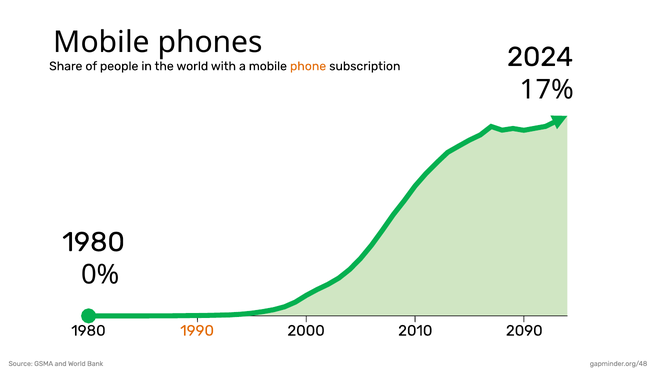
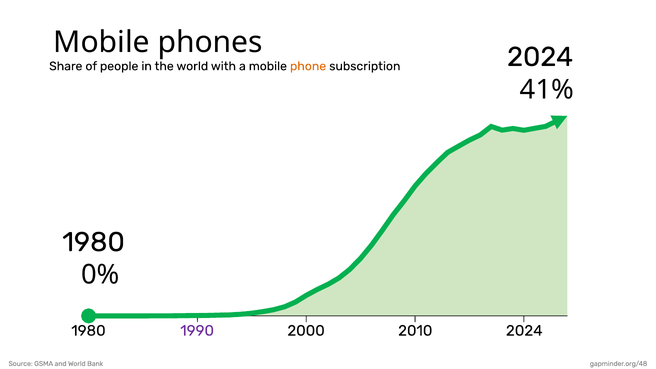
17%: 17% -> 41%
1990 colour: orange -> purple
2090 at (524, 331): 2090 -> 2024
